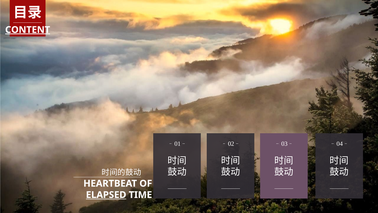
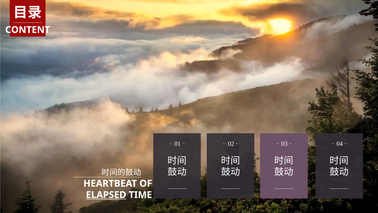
CONTENT underline: present -> none
